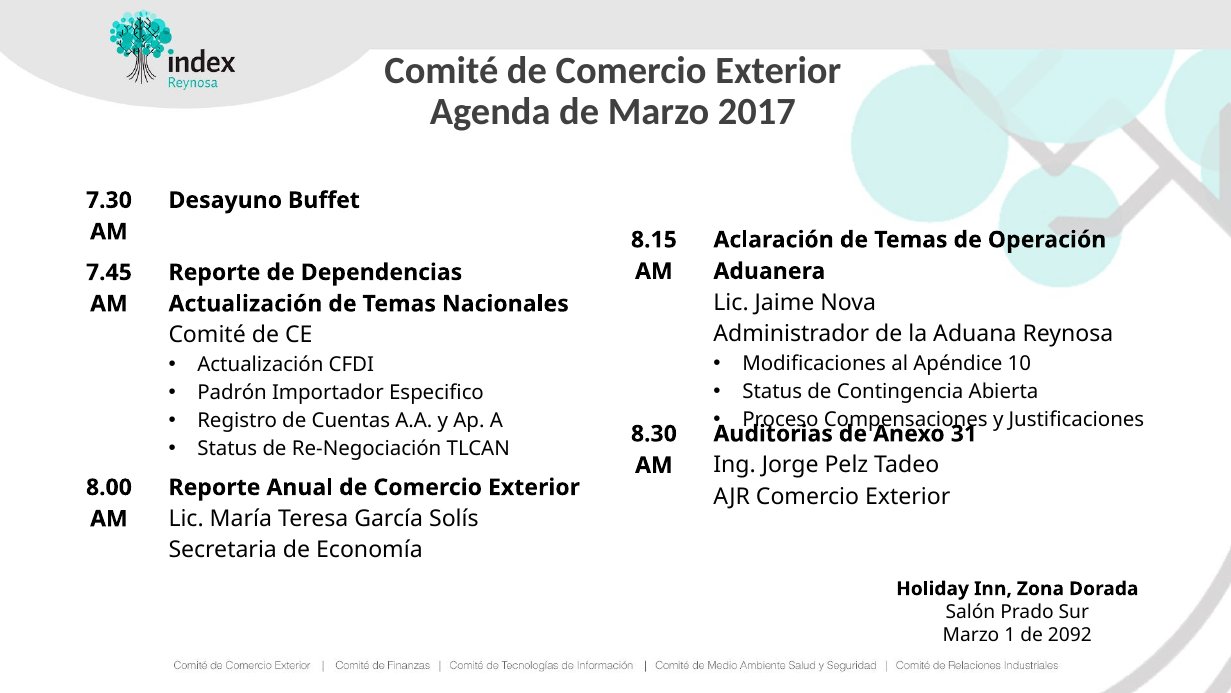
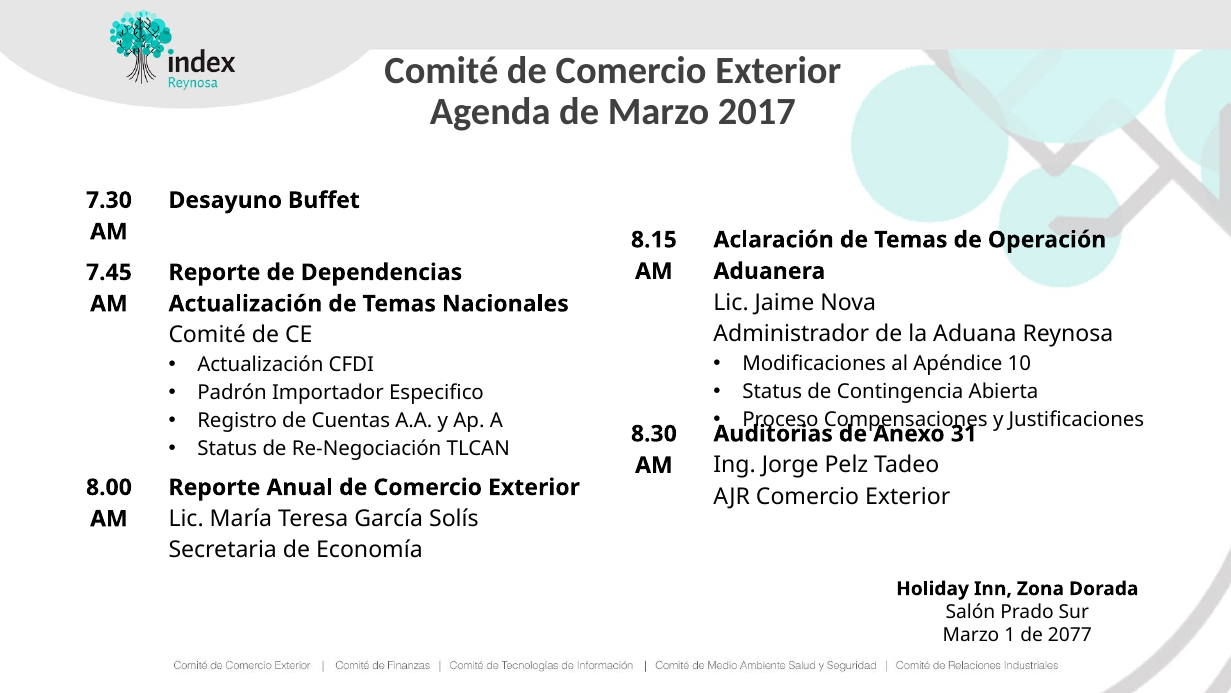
2092: 2092 -> 2077
